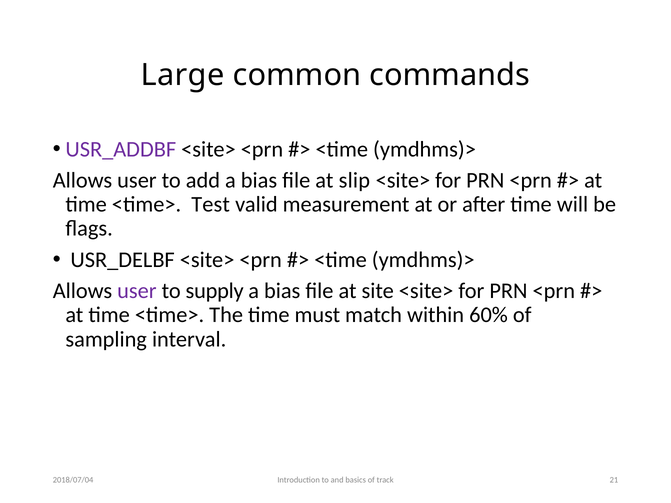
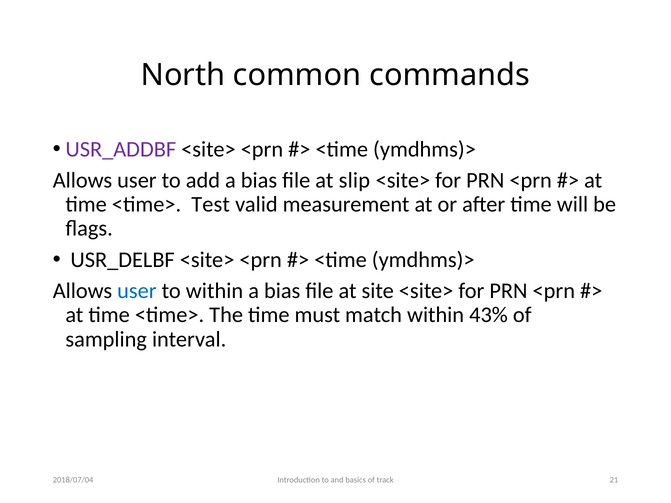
Large: Large -> North
user at (137, 291) colour: purple -> blue
to supply: supply -> within
60%: 60% -> 43%
